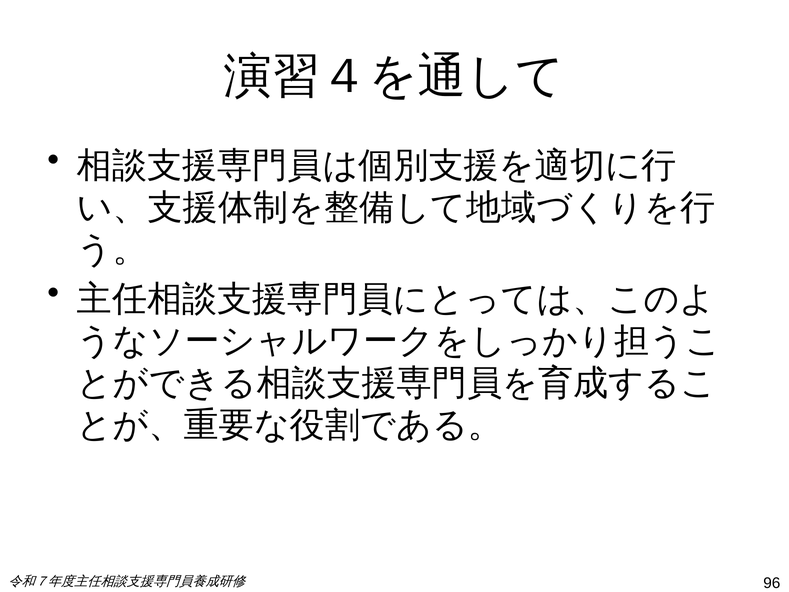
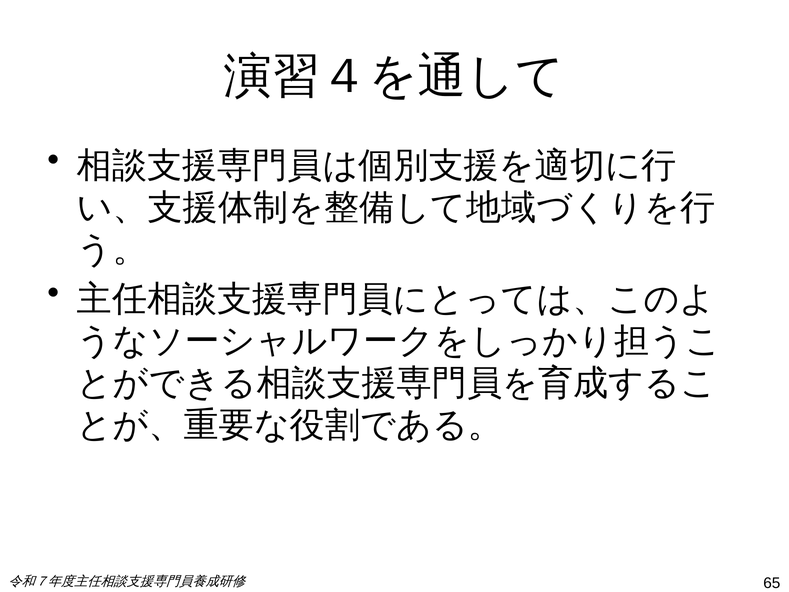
96: 96 -> 65
